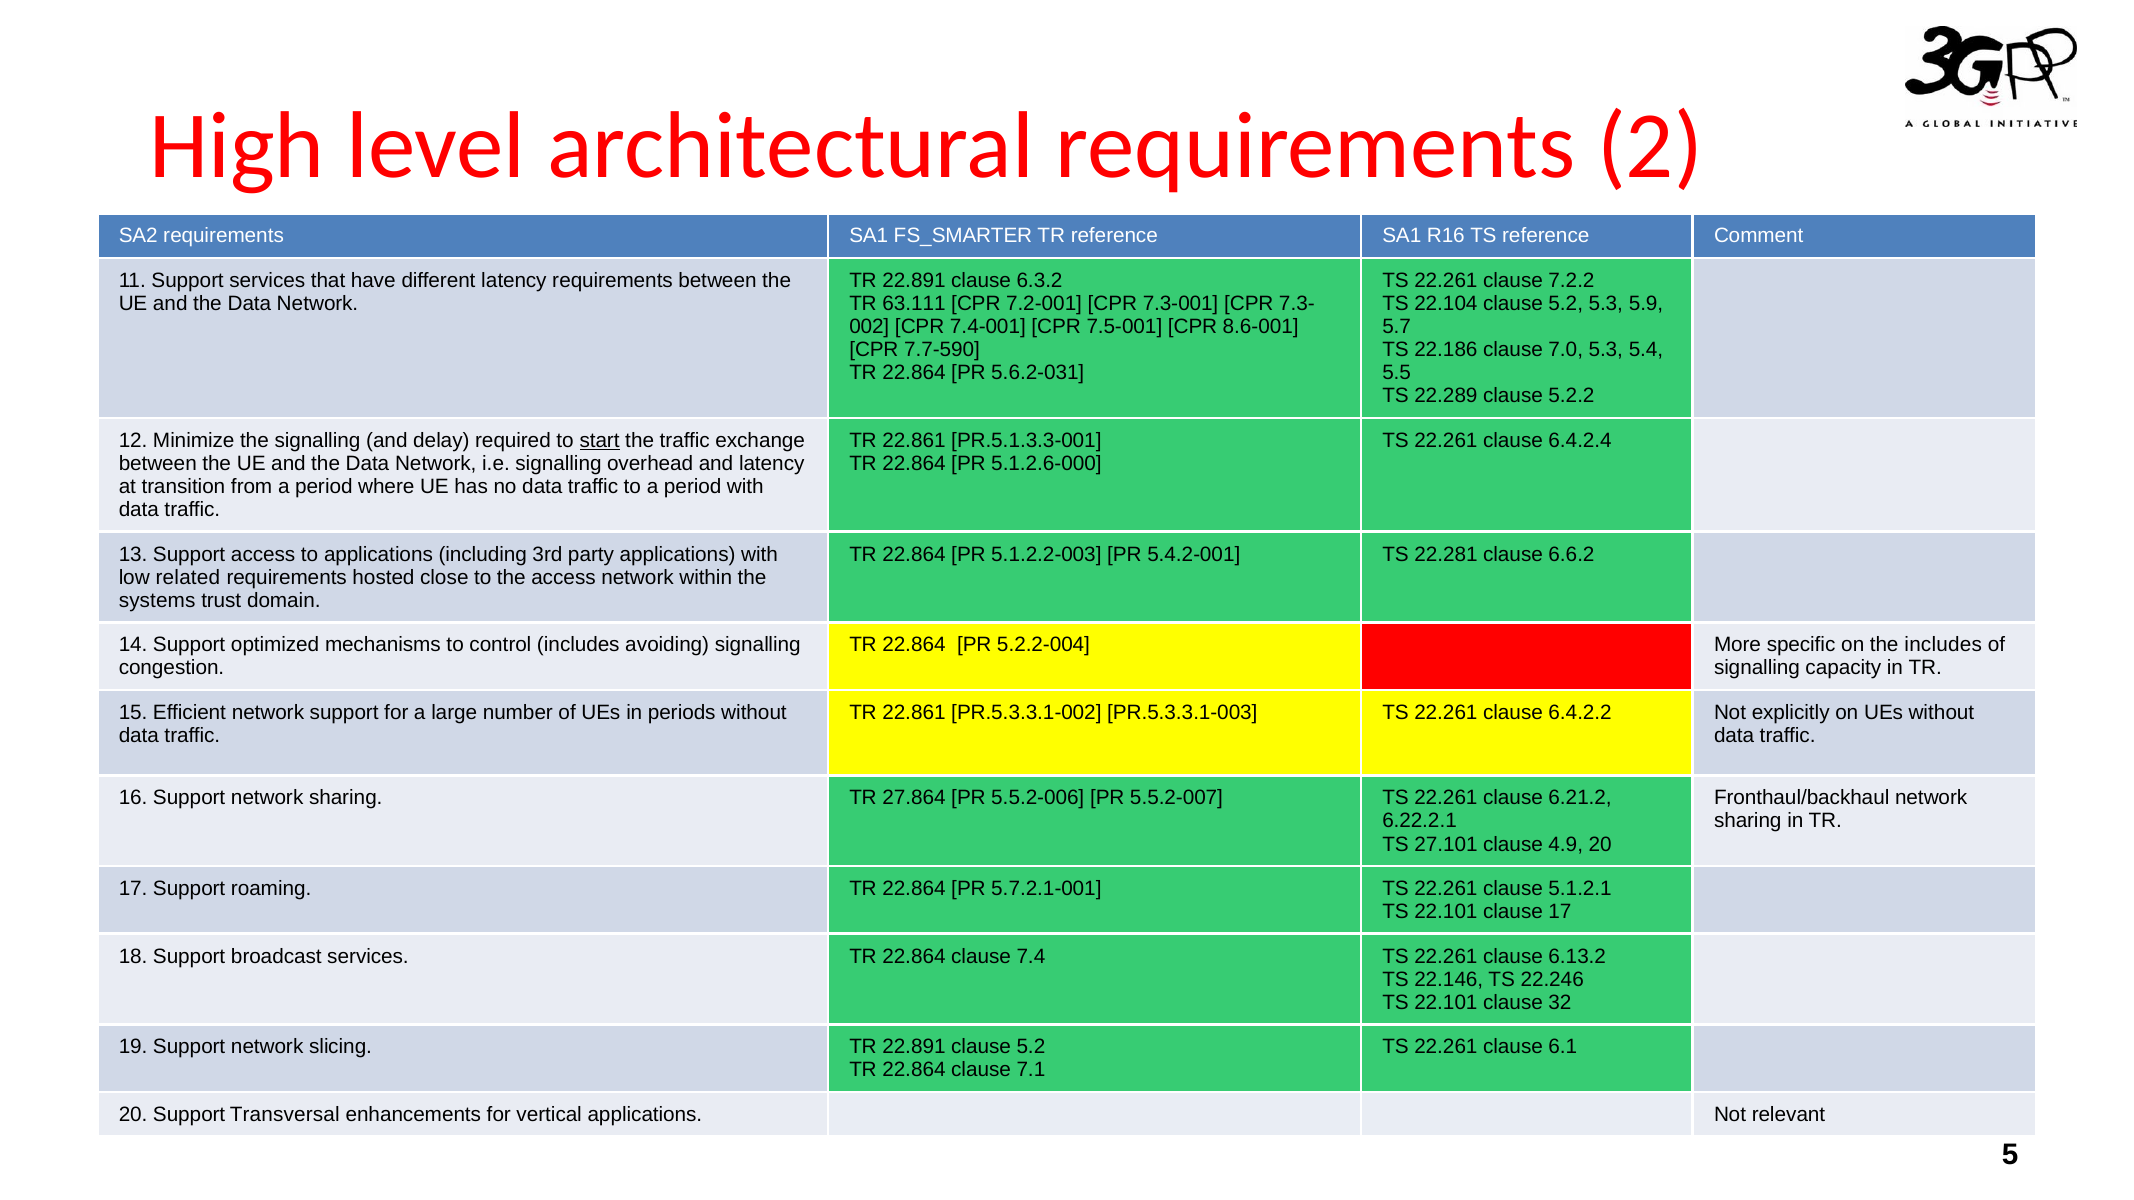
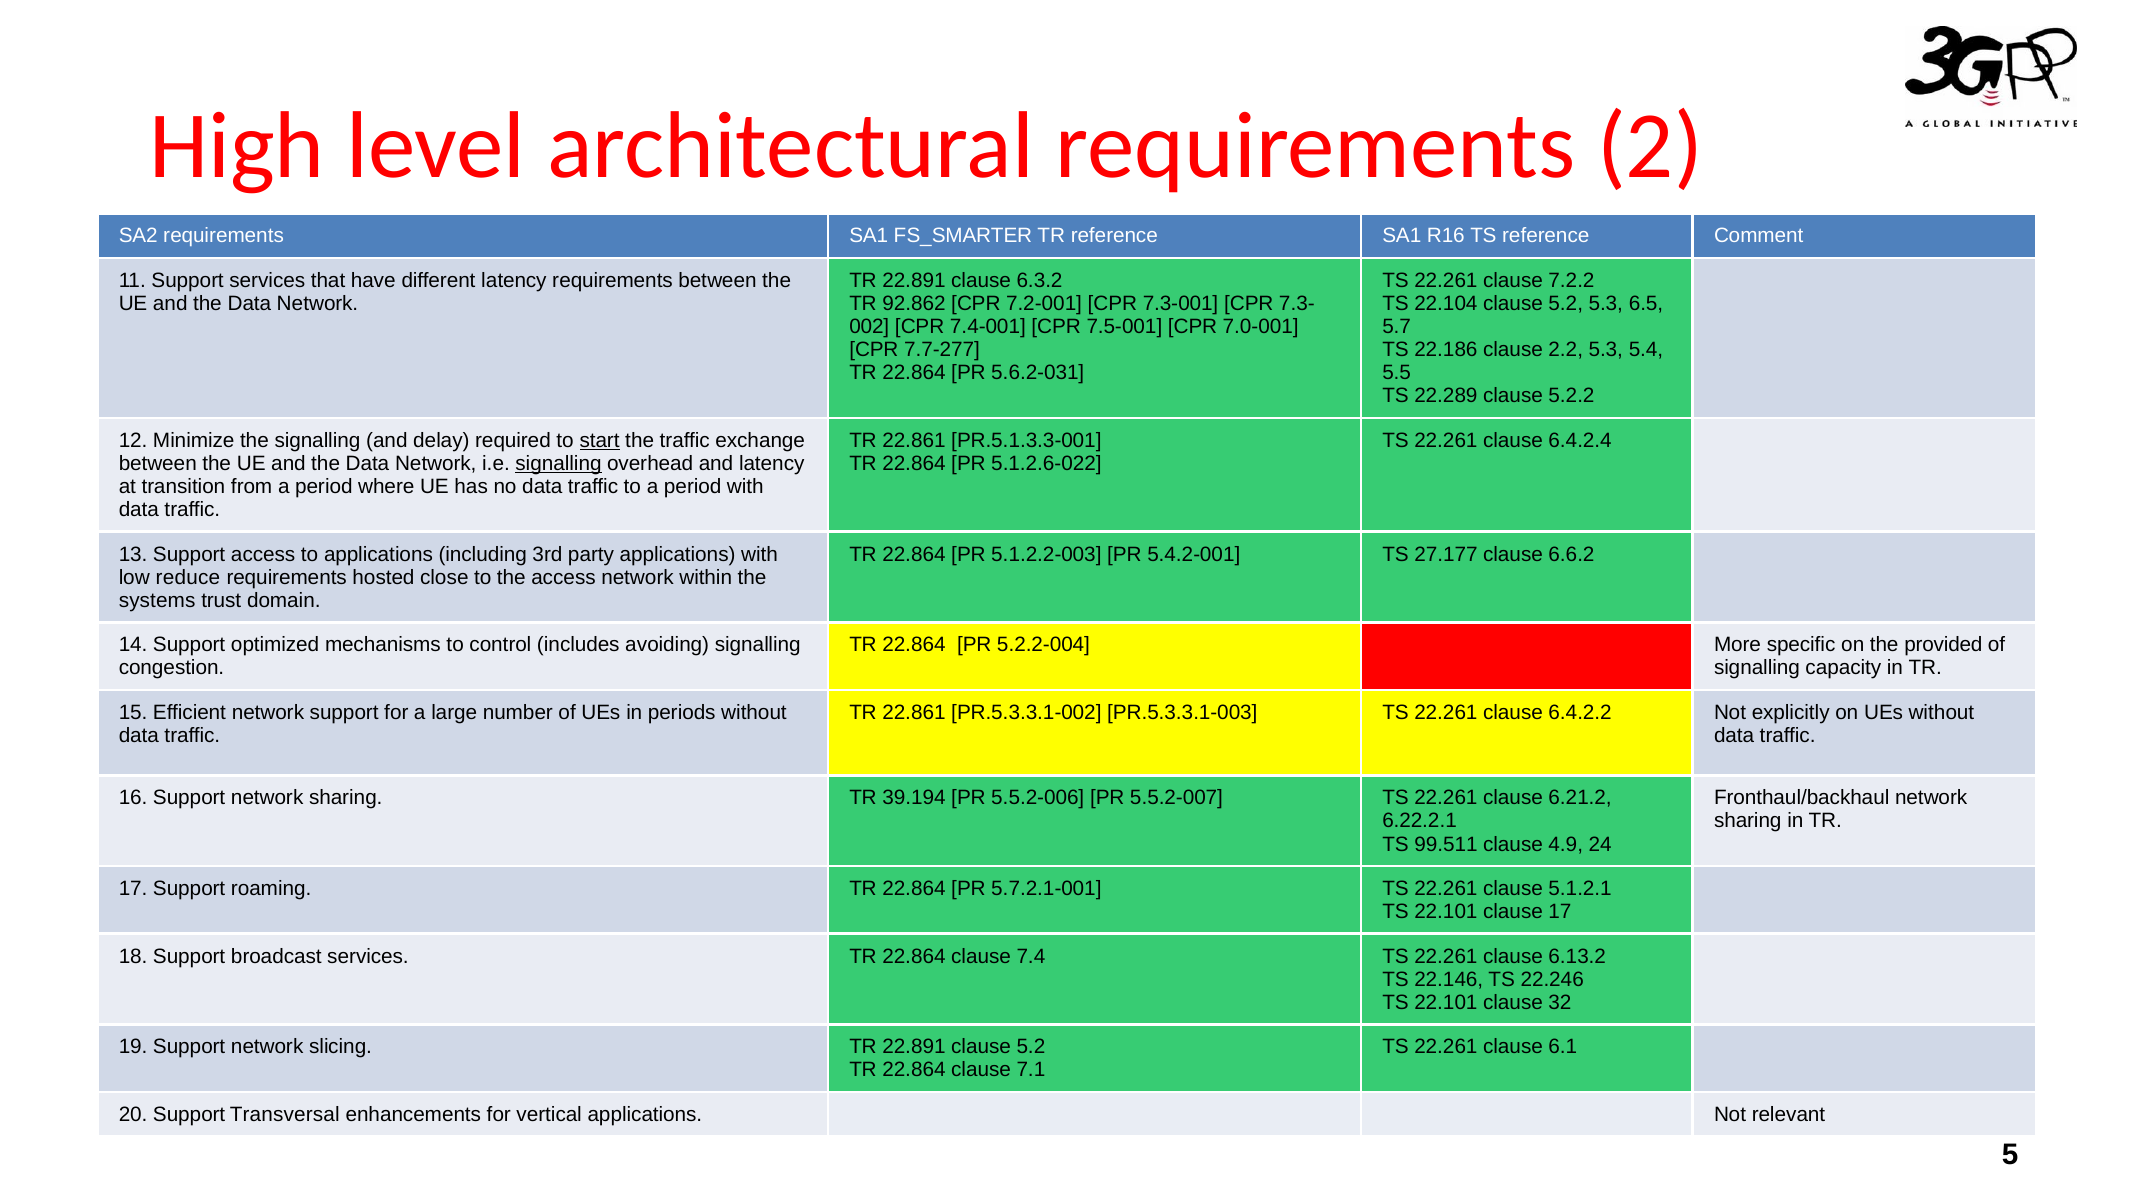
63.111: 63.111 -> 92.862
5.9: 5.9 -> 6.5
8.6-001: 8.6-001 -> 7.0-001
7.7-590: 7.7-590 -> 7.7-277
7.0: 7.0 -> 2.2
signalling at (558, 464) underline: none -> present
5.1.2.6-000: 5.1.2.6-000 -> 5.1.2.6-022
22.281: 22.281 -> 27.177
related: related -> reduce
the includes: includes -> provided
27.864: 27.864 -> 39.194
27.101: 27.101 -> 99.511
4.9 20: 20 -> 24
